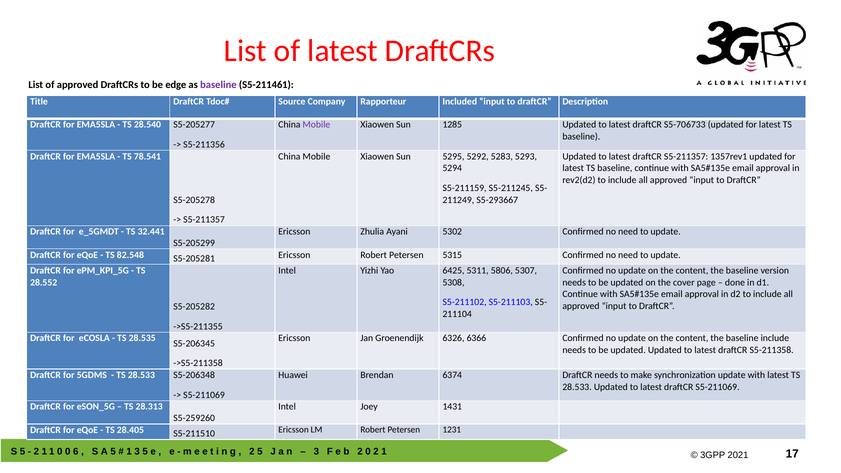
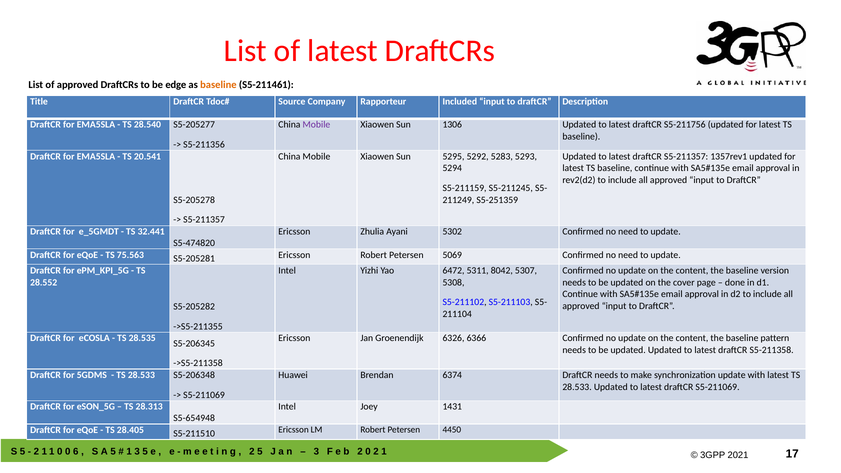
baseline at (218, 85) colour: purple -> orange
1285: 1285 -> 1306
S5-706733: S5-706733 -> S5-211756
78.541: 78.541 -> 20.541
S5-293667: S5-293667 -> S5-251359
S5-205299: S5-205299 -> S5-474820
82.548: 82.548 -> 75.563
5315: 5315 -> 5069
6425: 6425 -> 6472
5806: 5806 -> 8042
baseline include: include -> pattern
S5-259260: S5-259260 -> S5-654948
1231: 1231 -> 4450
